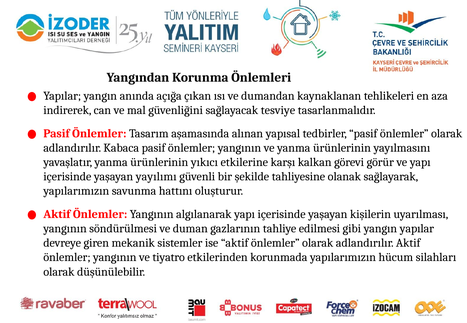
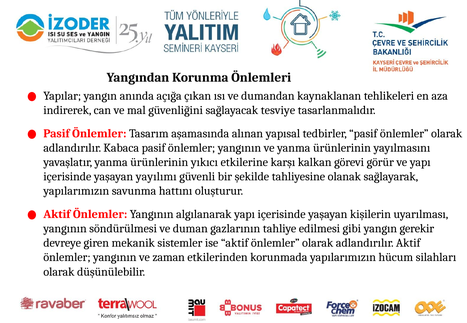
yangın yapılar: yapılar -> gerekir
tiyatro: tiyatro -> zaman
